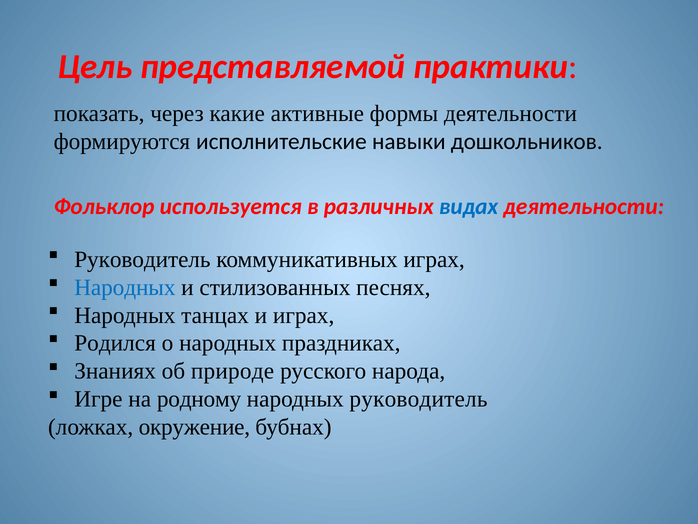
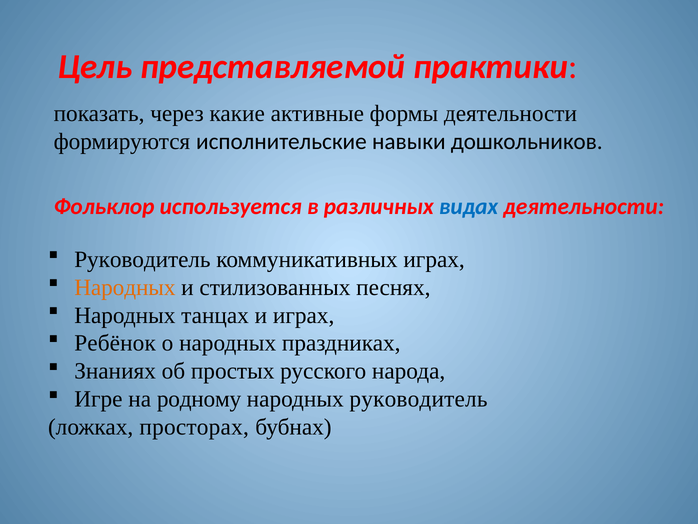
Народных at (125, 287) colour: blue -> orange
Родился: Родился -> Ребёнок
природе: природе -> простых
окружение: окружение -> просторах
